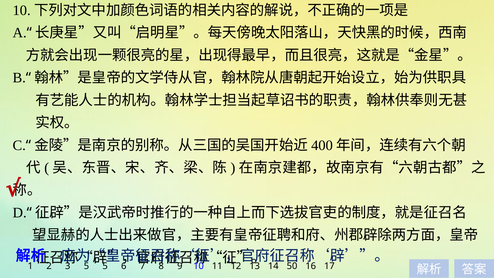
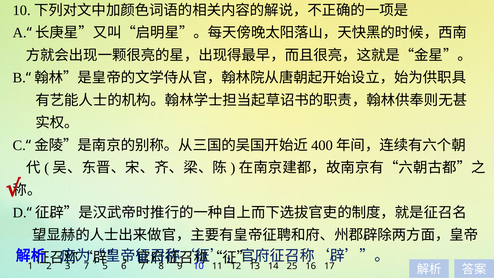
3 5: 5 -> 7
50: 50 -> 25
